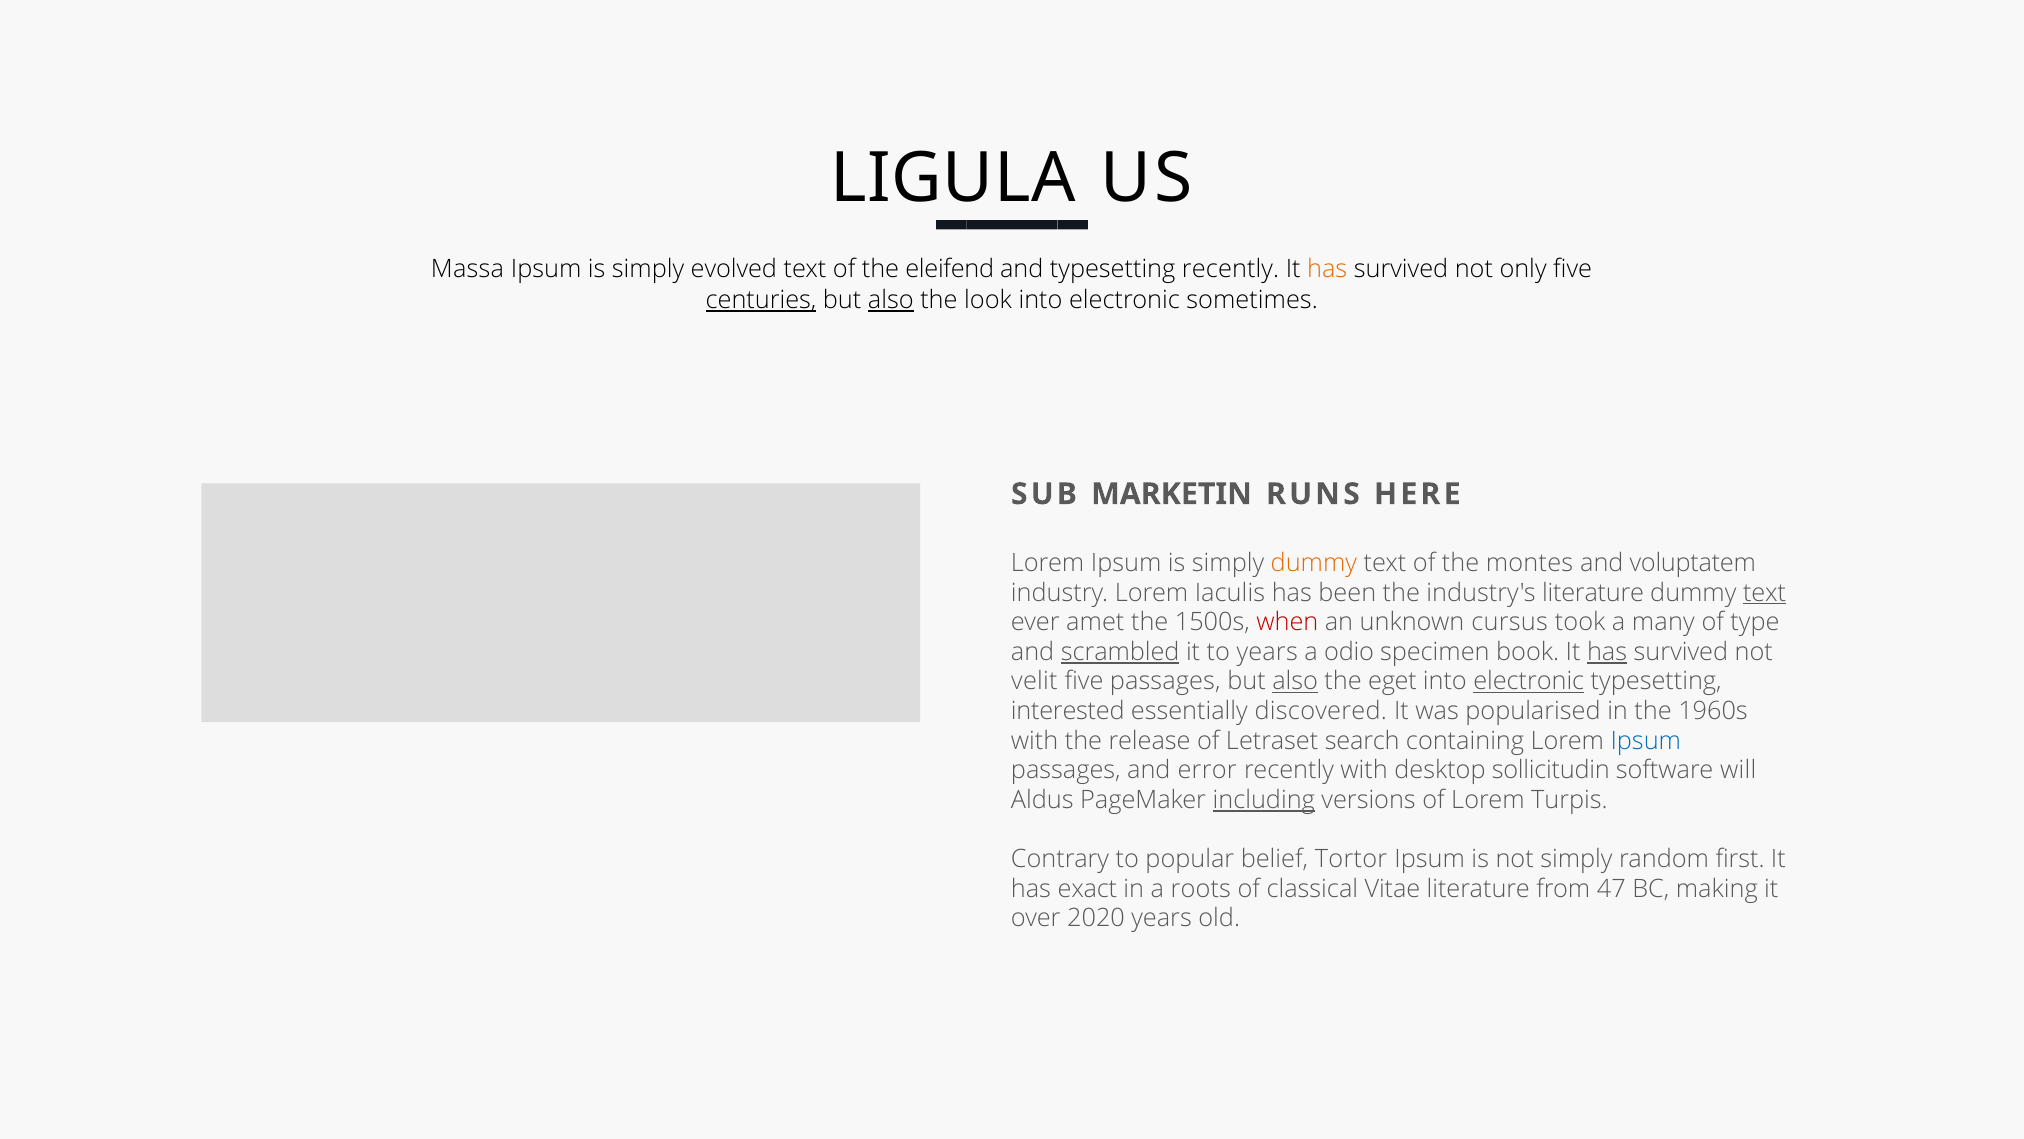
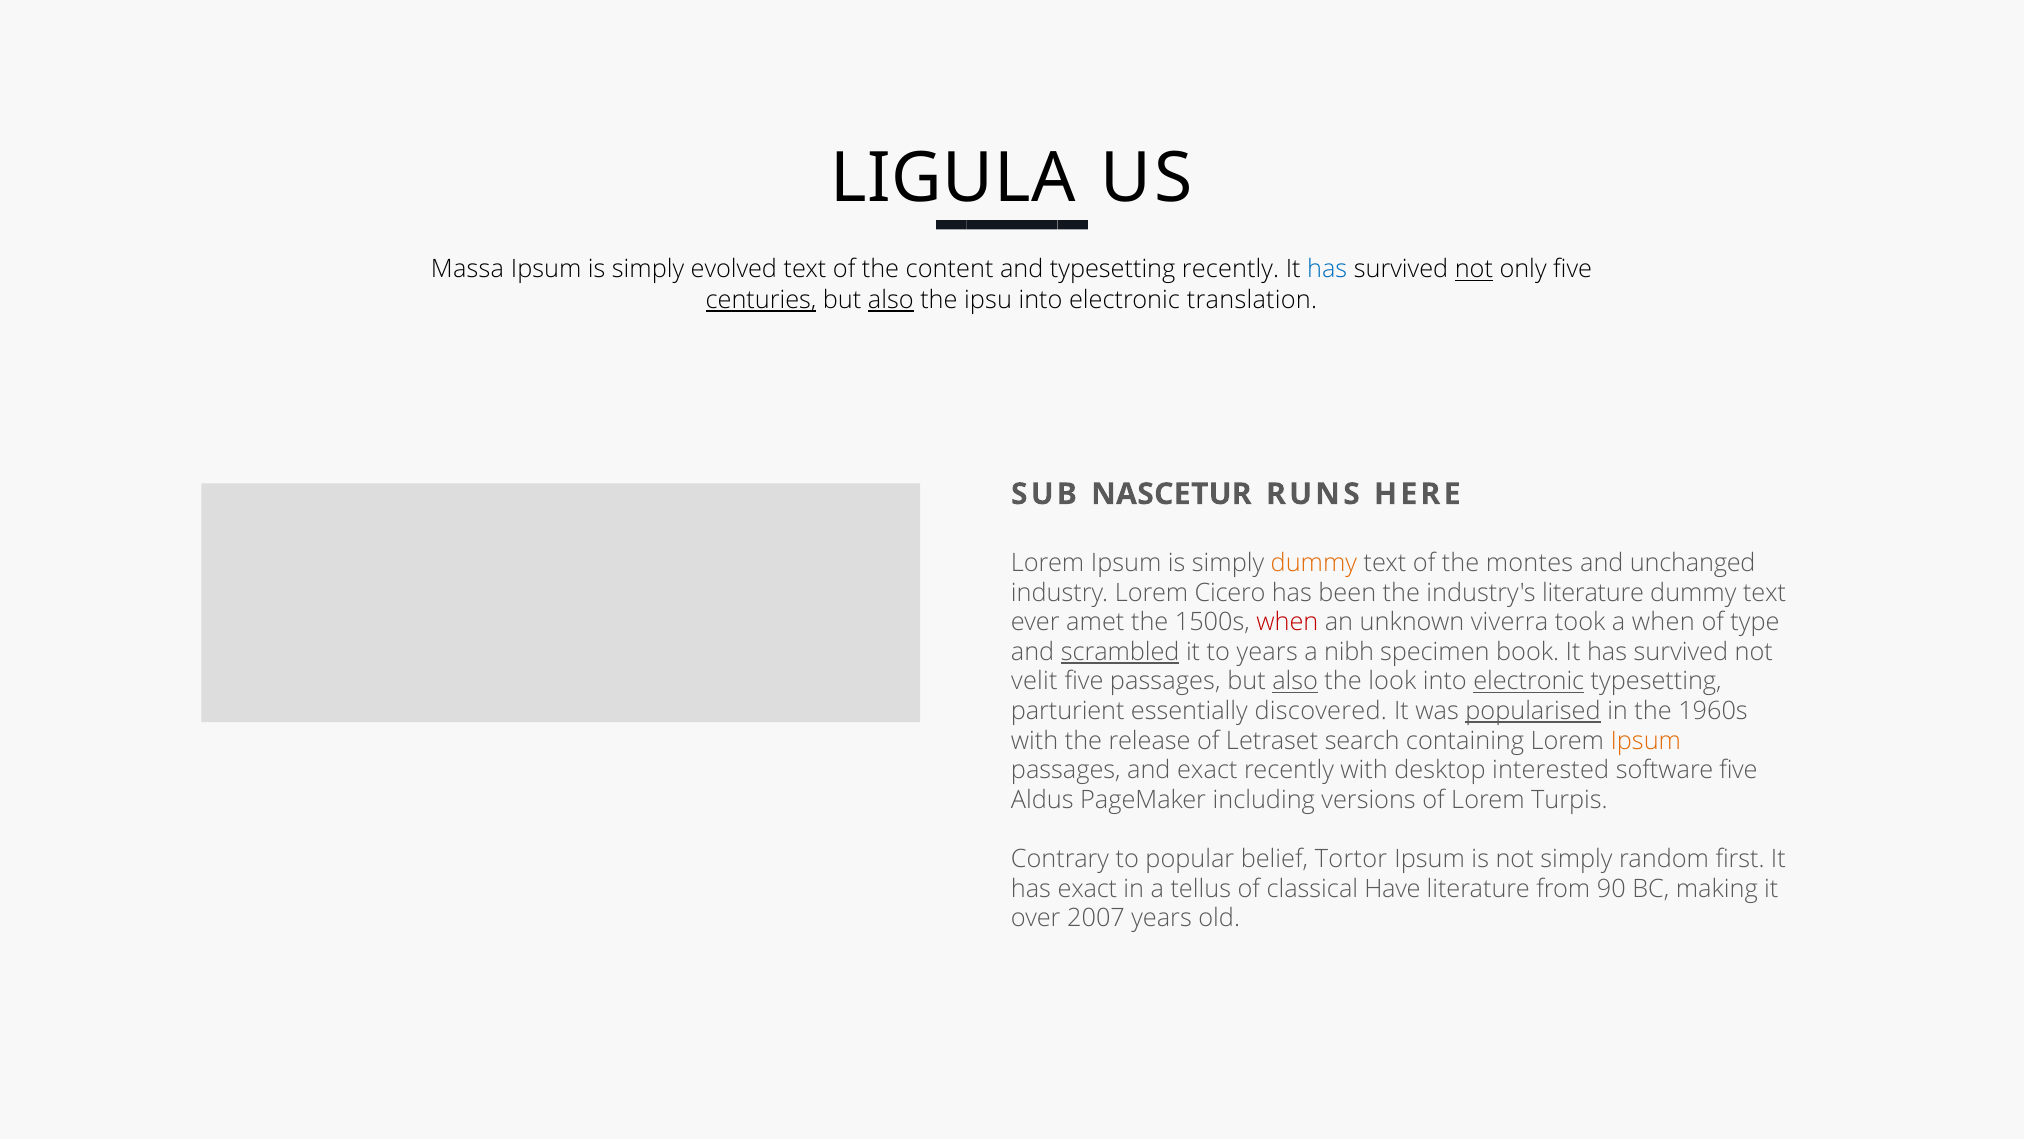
eleifend: eleifend -> content
has at (1327, 270) colour: orange -> blue
not at (1474, 270) underline: none -> present
look: look -> ipsu
sometimes: sometimes -> translation
MARKETIN: MARKETIN -> NASCETUR
voluptatem: voluptatem -> unchanged
Iaculis: Iaculis -> Cicero
text at (1765, 593) underline: present -> none
cursus: cursus -> viverra
a many: many -> when
odio: odio -> nibh
has at (1607, 652) underline: present -> none
eget: eget -> look
interested: interested -> parturient
popularised underline: none -> present
Ipsum at (1646, 741) colour: blue -> orange
and error: error -> exact
sollicitudin: sollicitudin -> interested
software will: will -> five
including underline: present -> none
roots: roots -> tellus
Vitae: Vitae -> Have
47: 47 -> 90
2020: 2020 -> 2007
